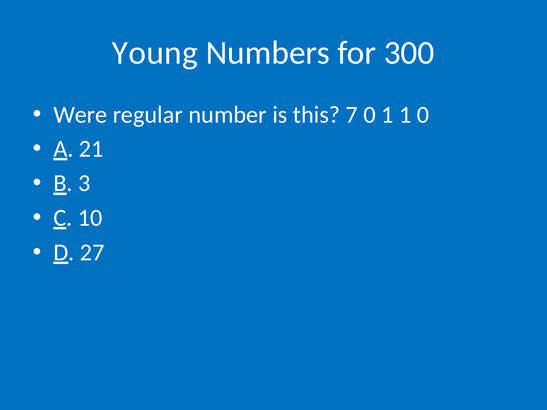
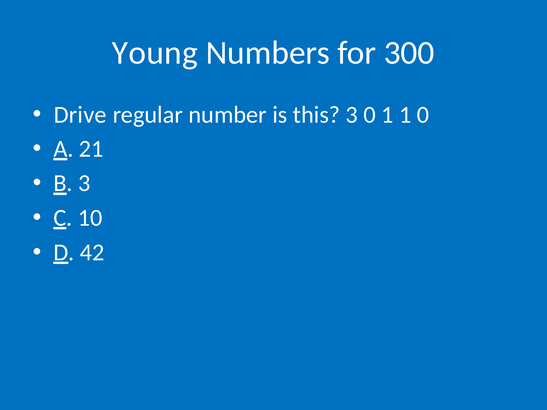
Were: Were -> Drive
this 7: 7 -> 3
27: 27 -> 42
